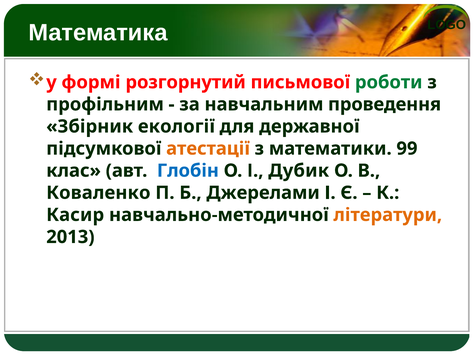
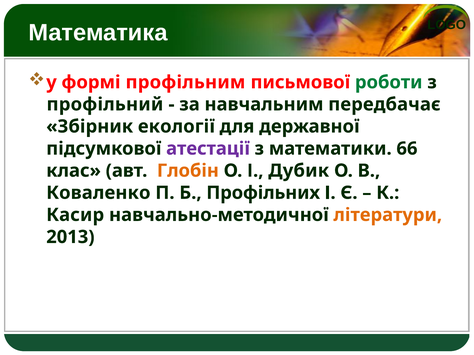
розгорнутий: розгорнутий -> профільним
профільним: профільним -> профільний
проведення: проведення -> передбачає
атестації colour: orange -> purple
99: 99 -> 66
Глобін colour: blue -> orange
Джерелами: Джерелами -> Профільних
